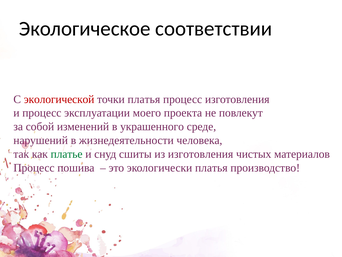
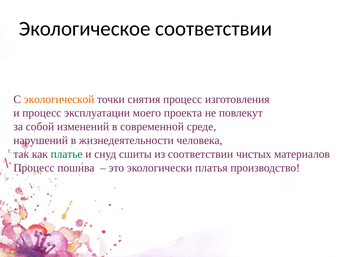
экологической colour: red -> orange
точки платья: платья -> снятия
украшенного: украшенного -> современной
из изготовления: изготовления -> соответствии
